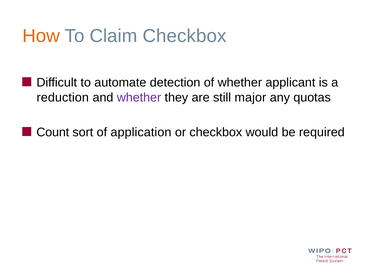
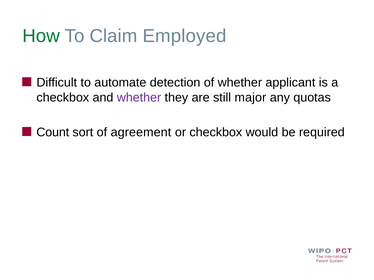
How colour: orange -> green
Claim Checkbox: Checkbox -> Employed
reduction at (63, 98): reduction -> checkbox
application: application -> agreement
